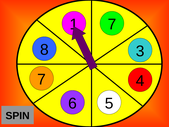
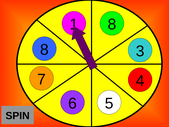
7 at (112, 24): 7 -> 8
